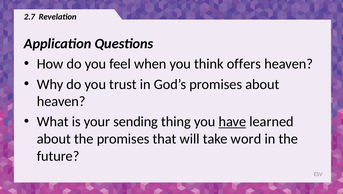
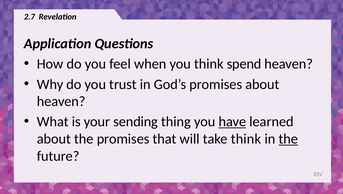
offers: offers -> spend
take word: word -> think
the at (288, 139) underline: none -> present
